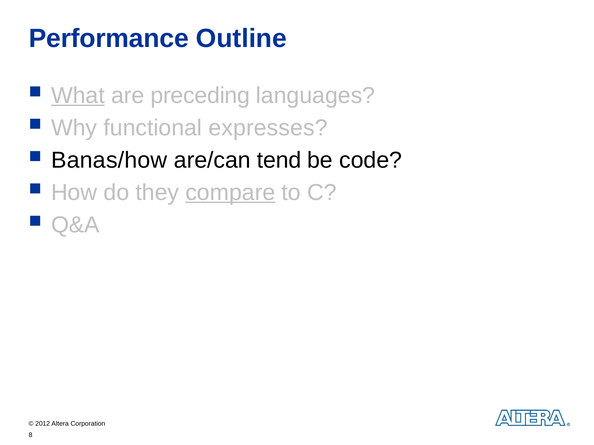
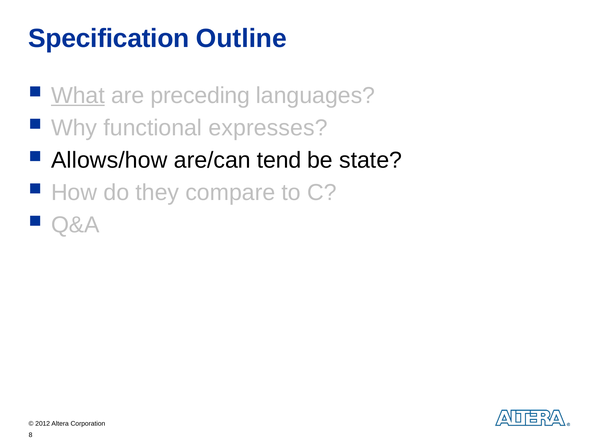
Performance: Performance -> Specification
Banas/how: Banas/how -> Allows/how
code: code -> state
compare underline: present -> none
